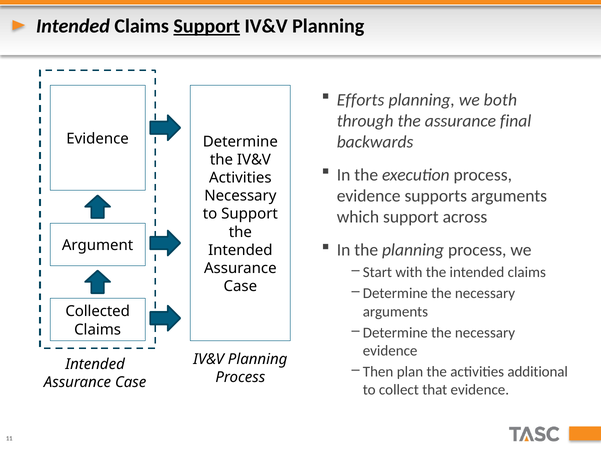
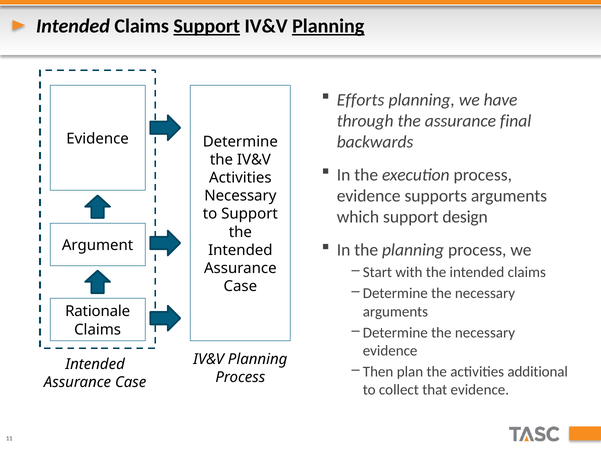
Planning at (328, 26) underline: none -> present
both: both -> have
across: across -> design
Collected: Collected -> Rationale
